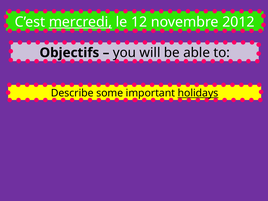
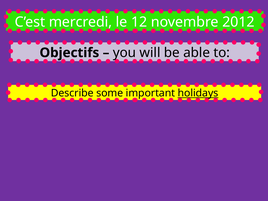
mercredi underline: present -> none
